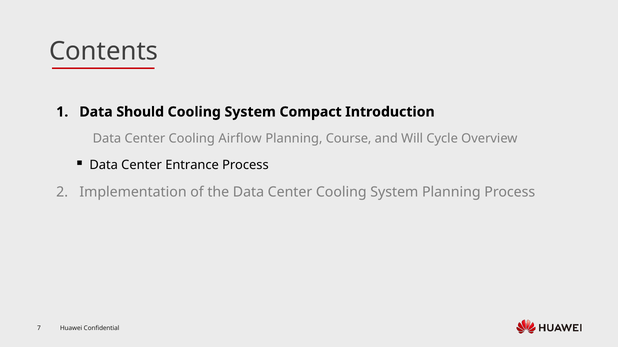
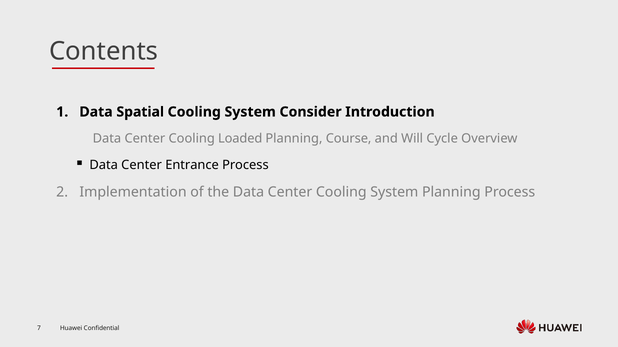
Should: Should -> Spatial
Compact: Compact -> Consider
Airflow: Airflow -> Loaded
